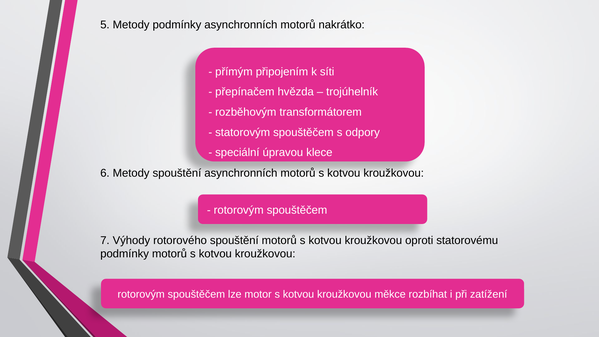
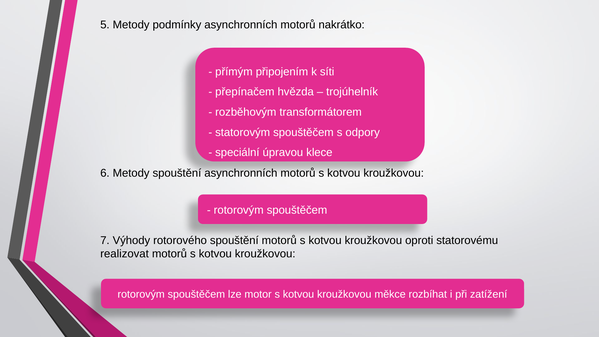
podmínky at (125, 254): podmínky -> realizovat
